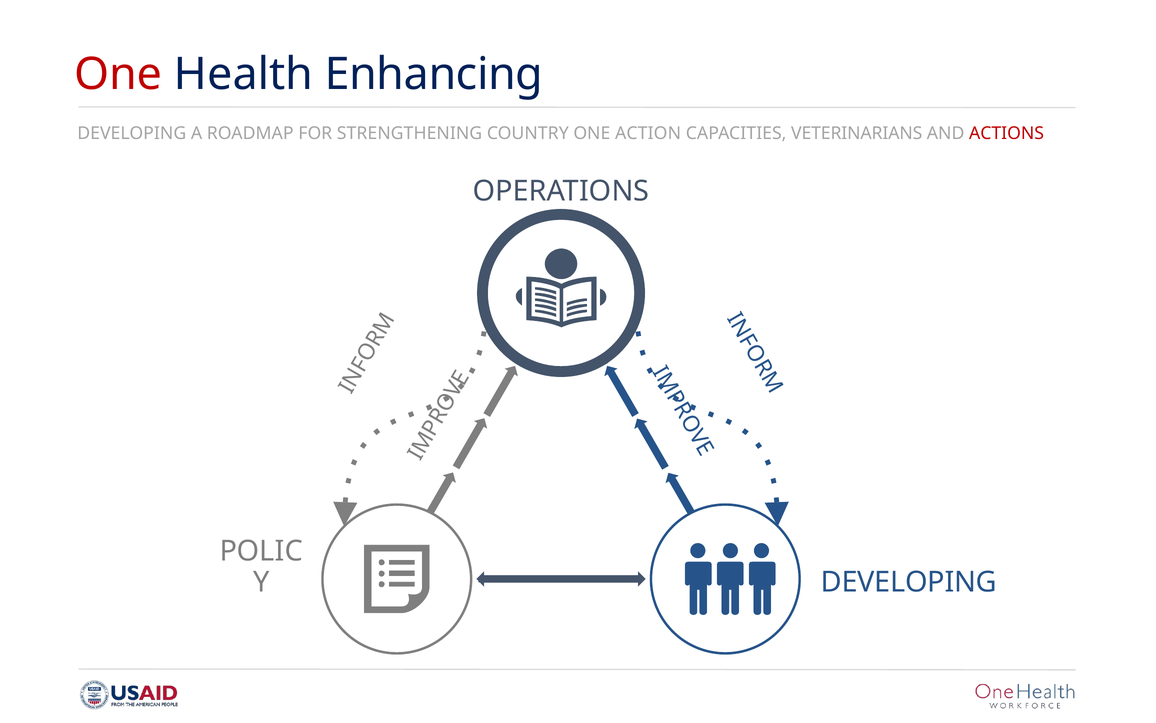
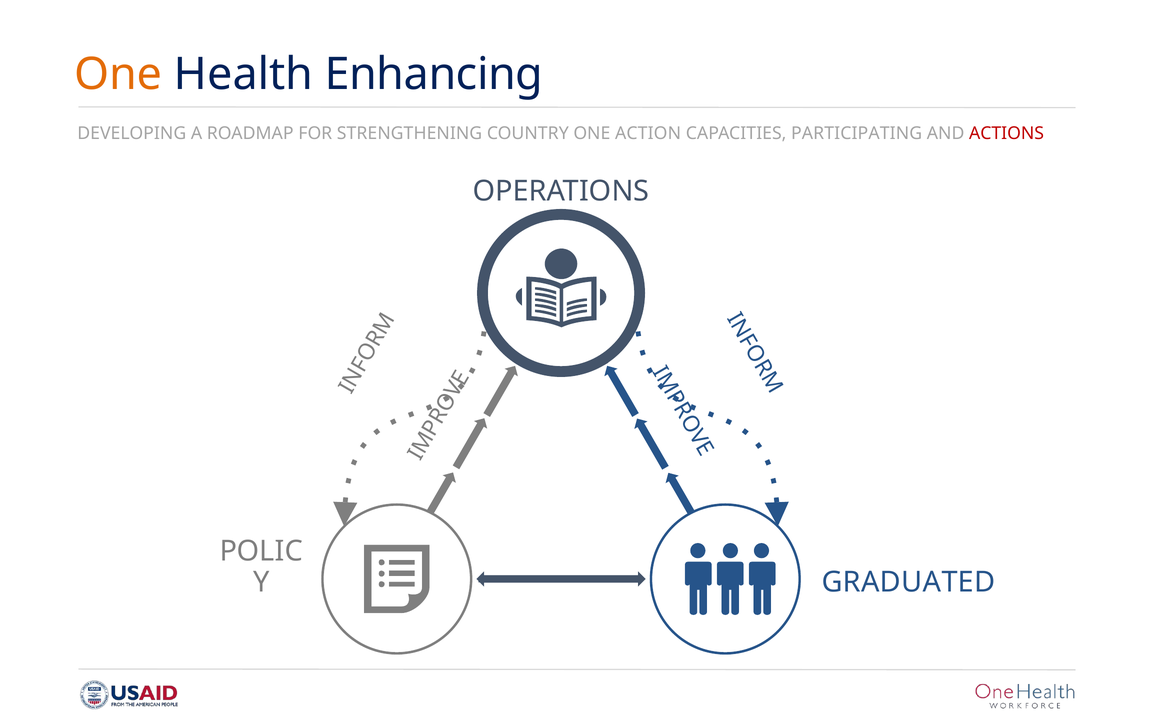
One at (118, 74) colour: red -> orange
VETERINARIANS: VETERINARIANS -> PARTICIPATING
DEVELOPING at (909, 582): DEVELOPING -> GRADUATED
